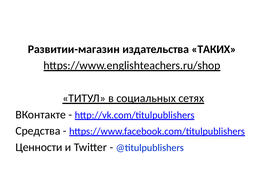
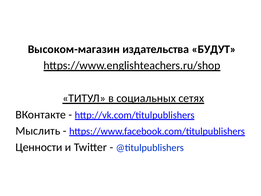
Развитии-магазин: Развитии-магазин -> Высоком-магазин
ТАКИХ: ТАКИХ -> БУДУТ
Средства: Средства -> Мыслить
